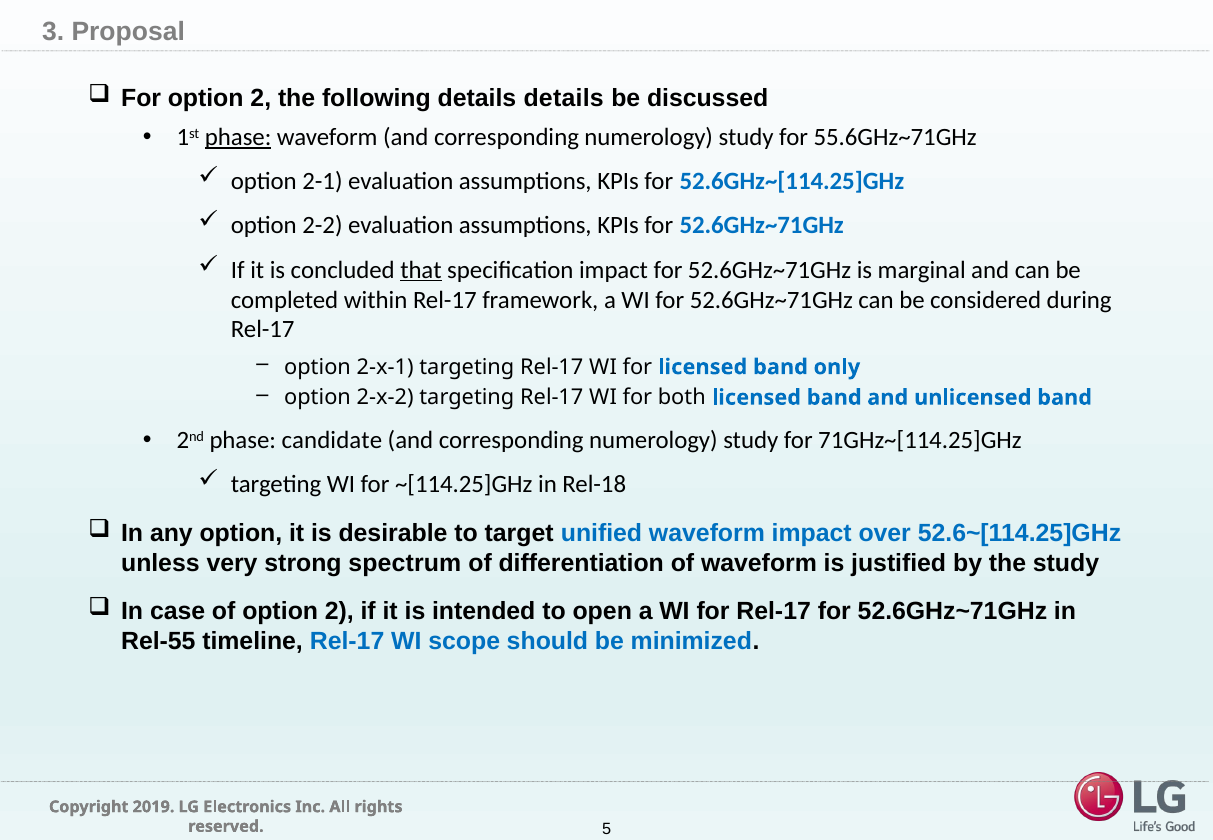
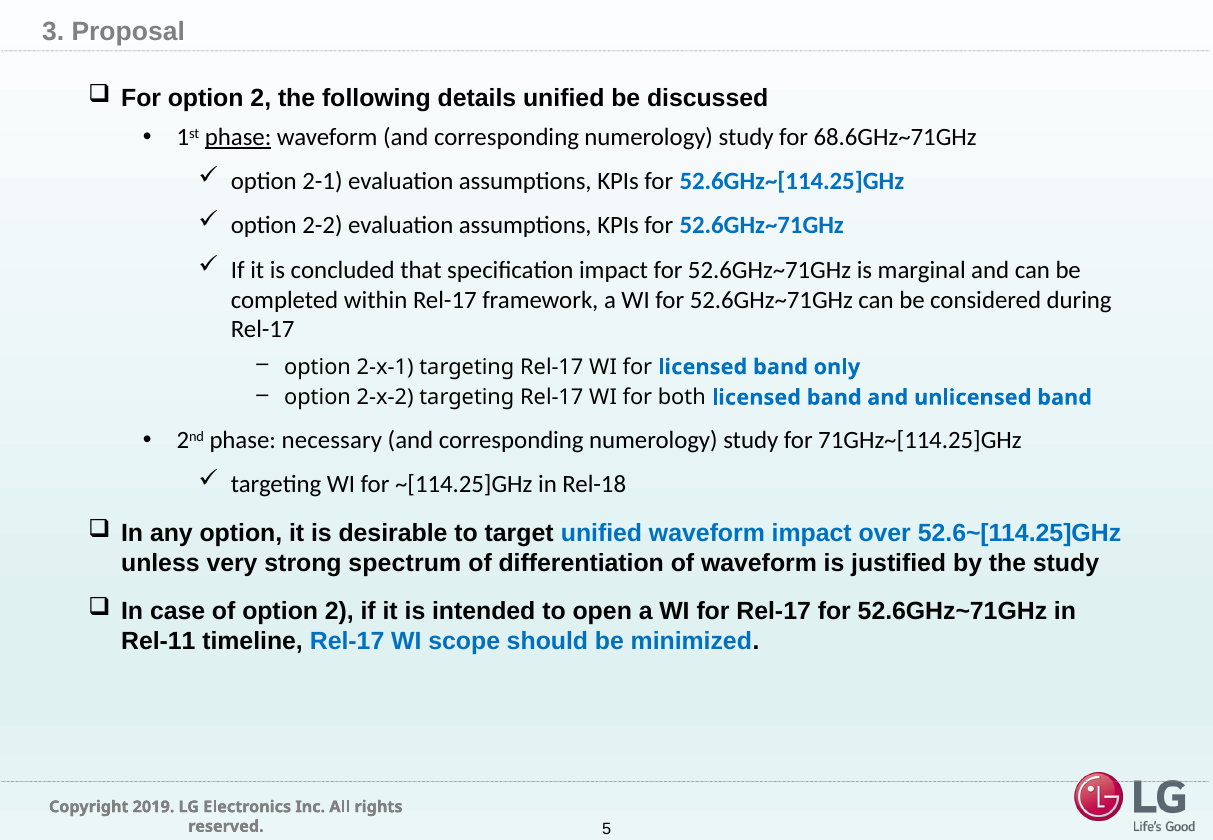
details details: details -> unified
55.6GHz~71GHz: 55.6GHz~71GHz -> 68.6GHz~71GHz
that underline: present -> none
candidate: candidate -> necessary
Rel-55: Rel-55 -> Rel-11
